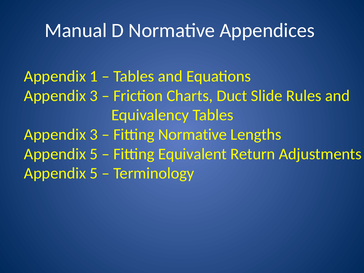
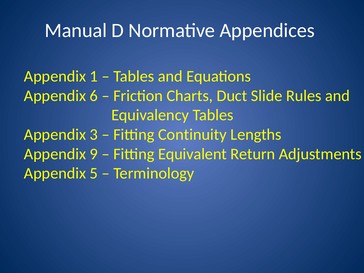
3 at (94, 96): 3 -> 6
Fitting Normative: Normative -> Continuity
5 at (94, 154): 5 -> 9
